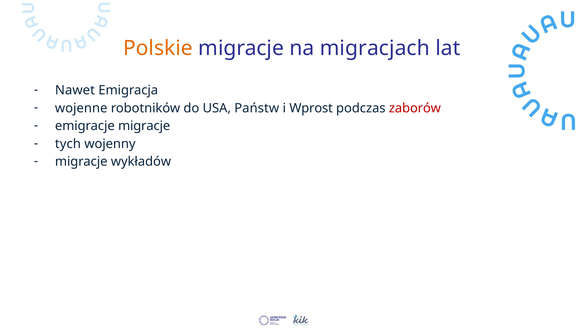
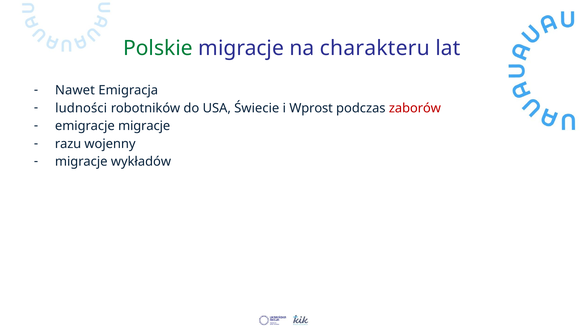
Polskie colour: orange -> green
migracjach: migracjach -> charakteru
wojenne: wojenne -> ludności
Państw: Państw -> Świecie
tych: tych -> razu
